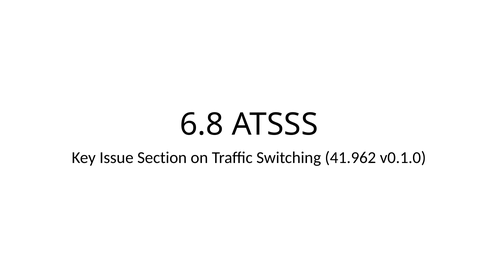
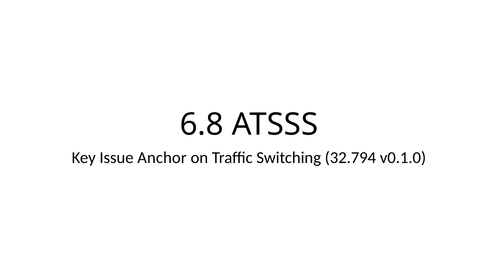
Section: Section -> Anchor
41.962: 41.962 -> 32.794
